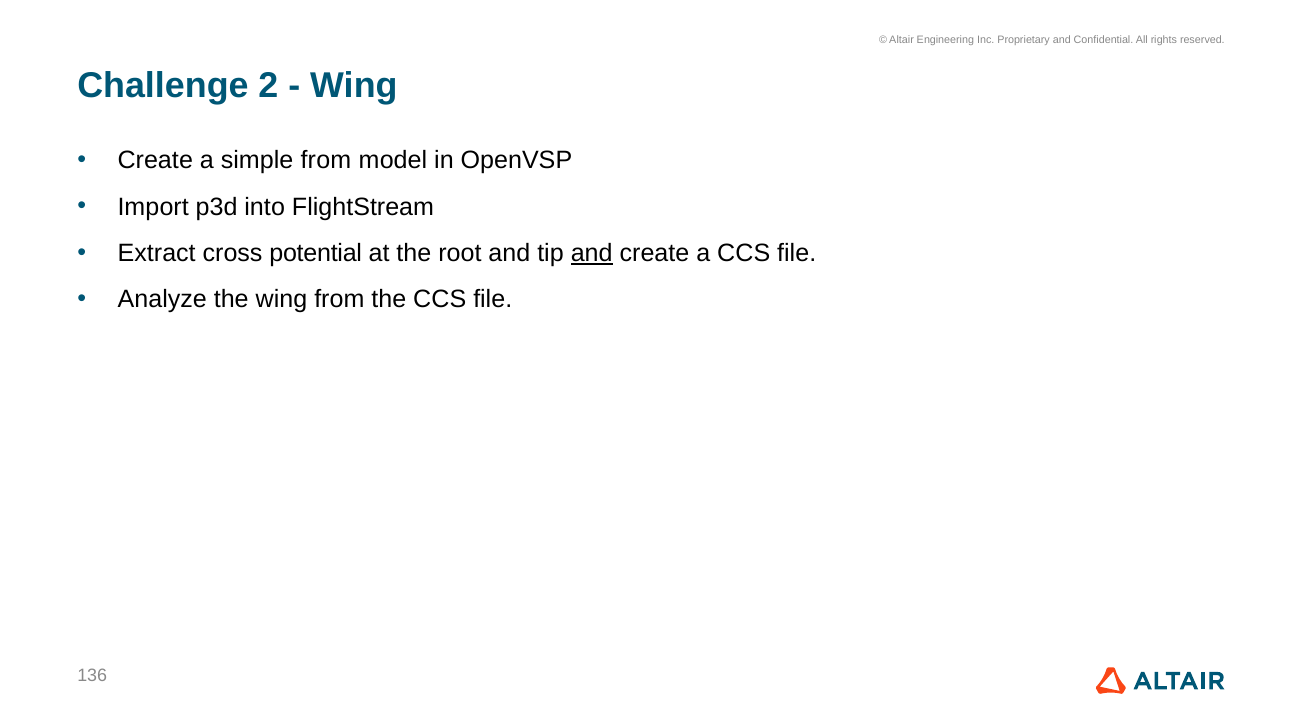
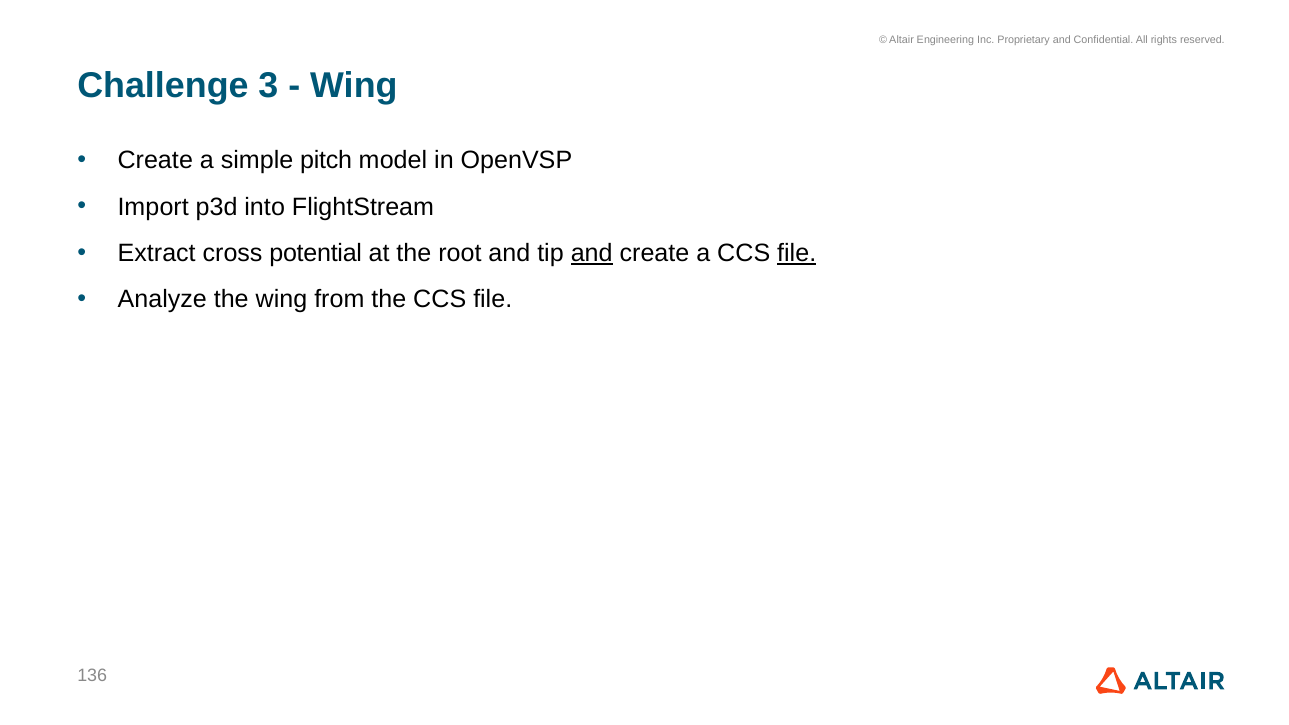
2: 2 -> 3
simple from: from -> pitch
file at (797, 253) underline: none -> present
